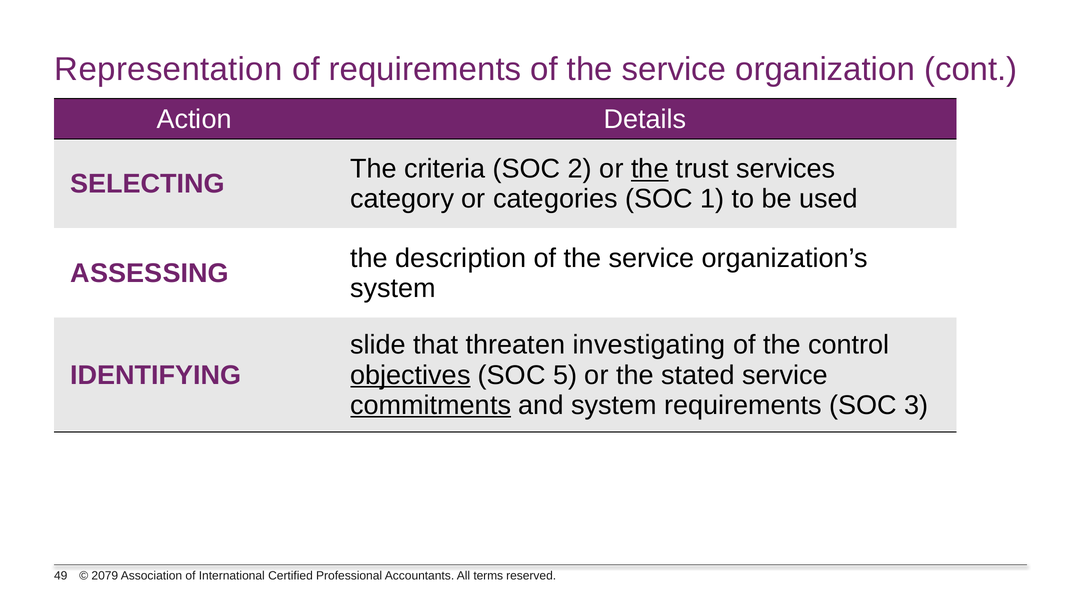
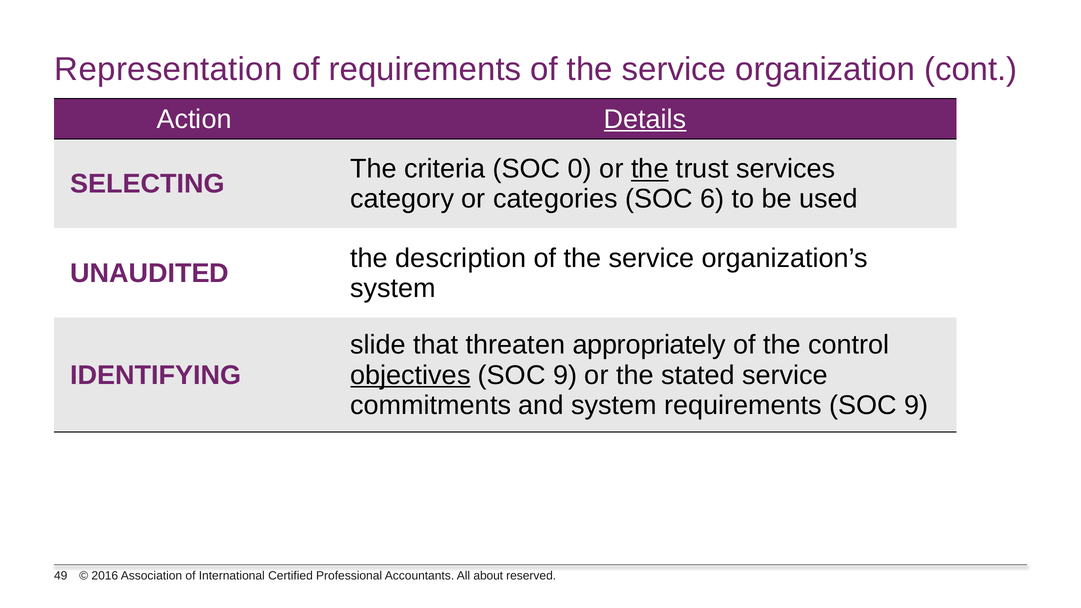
Details underline: none -> present
2: 2 -> 0
1: 1 -> 6
ASSESSING: ASSESSING -> UNAUDITED
investigating: investigating -> appropriately
5 at (565, 375): 5 -> 9
commitments underline: present -> none
requirements SOC 3: 3 -> 9
2079: 2079 -> 2016
terms: terms -> about
